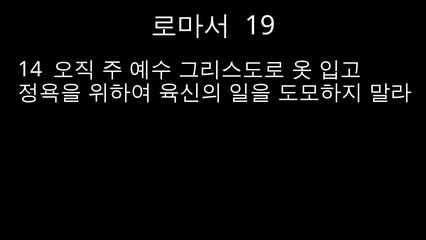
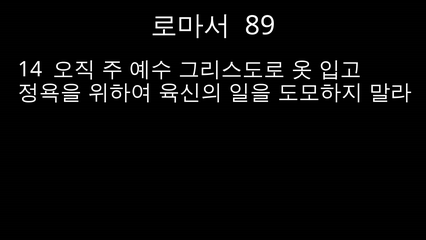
19: 19 -> 89
